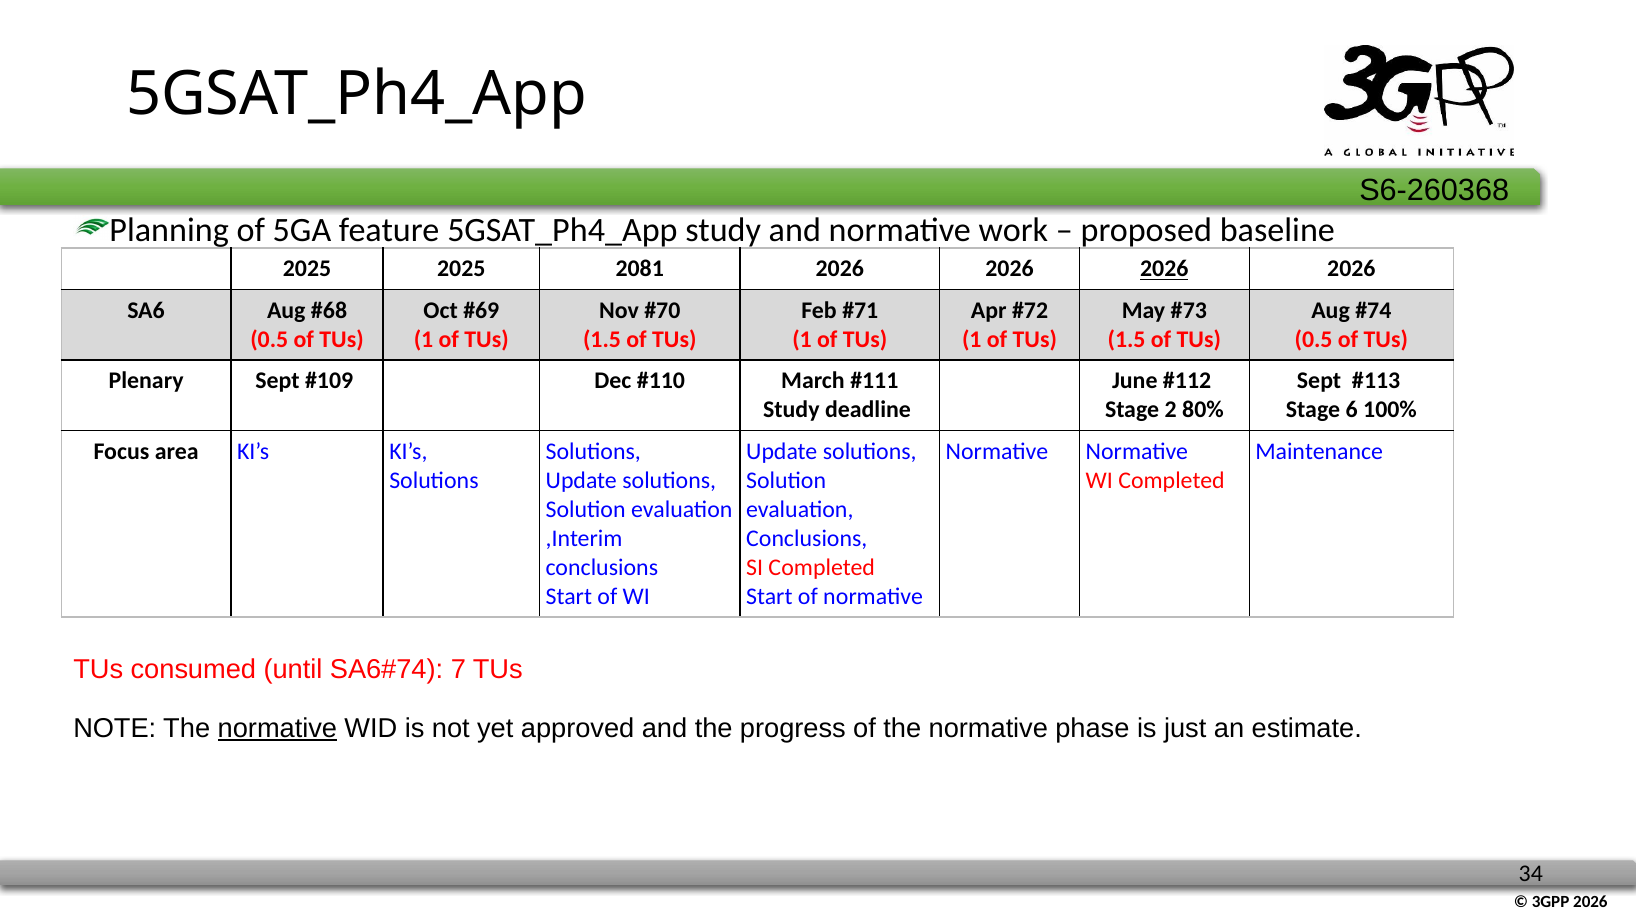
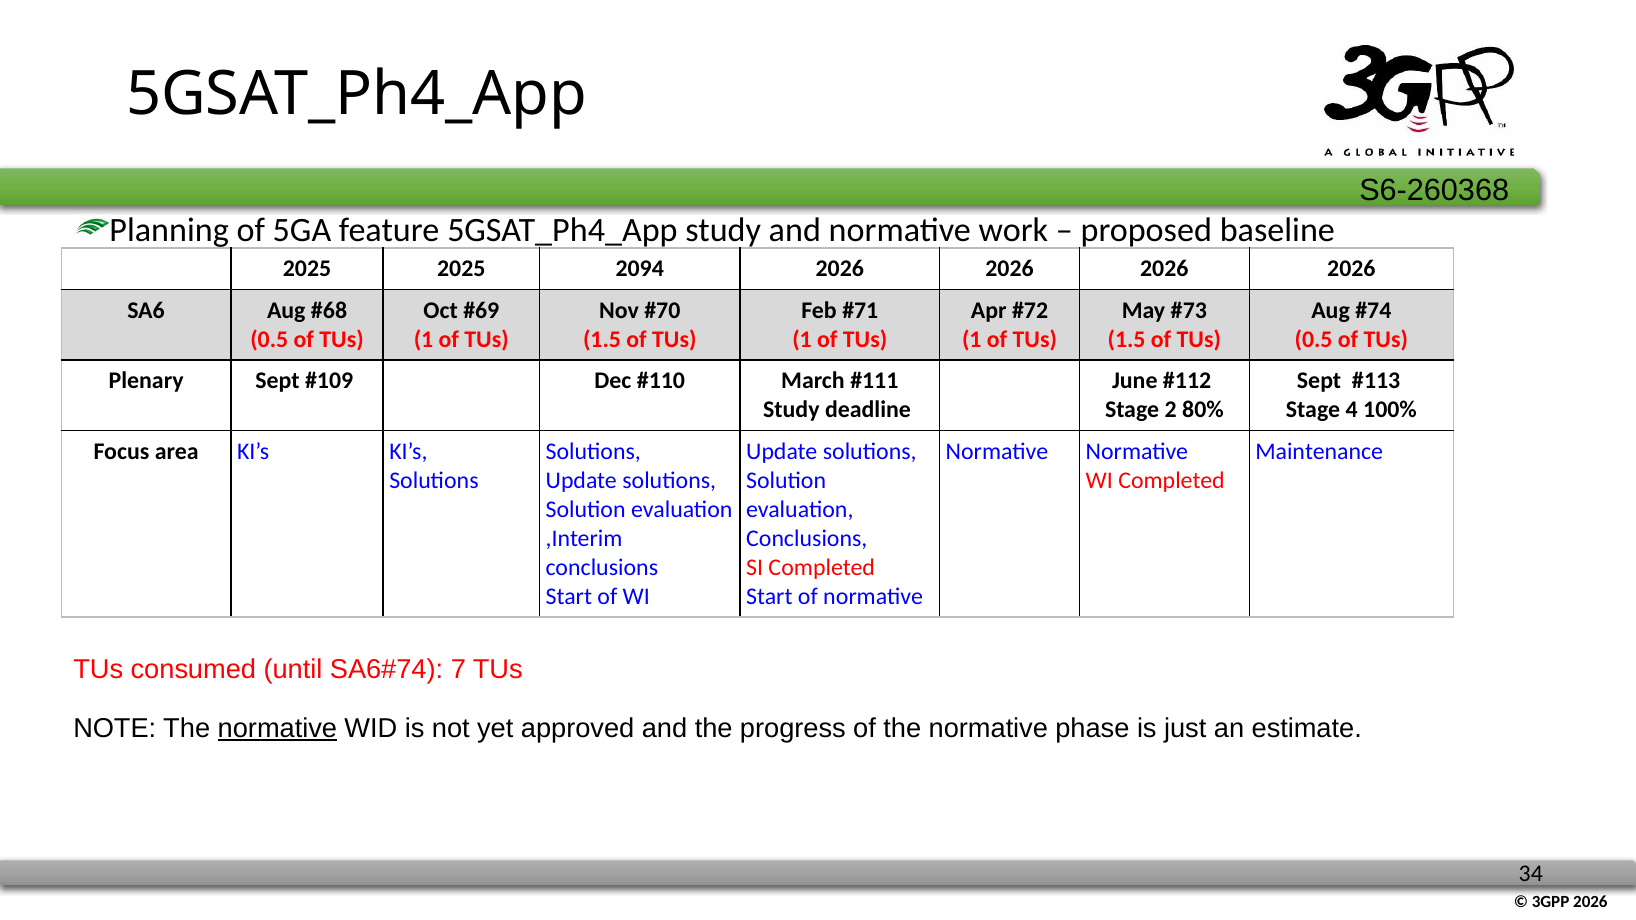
2081: 2081 -> 2094
2026 at (1164, 269) underline: present -> none
6: 6 -> 4
